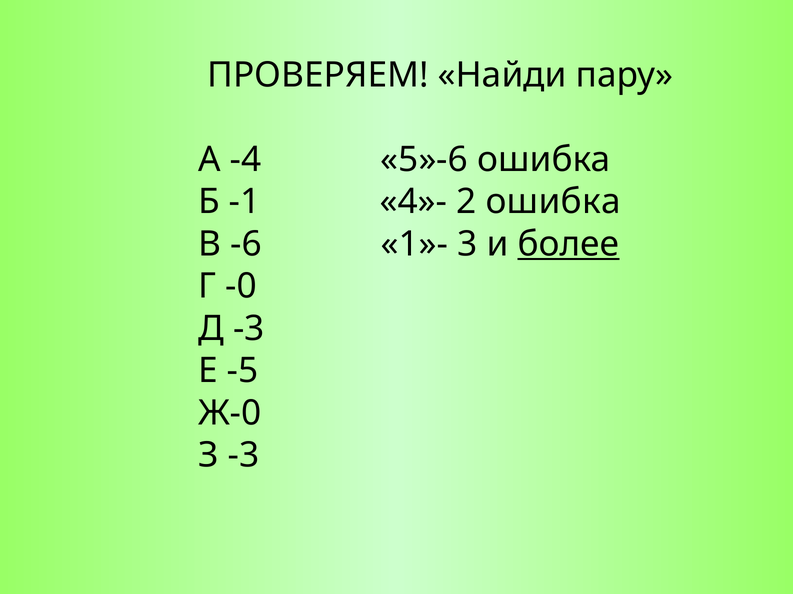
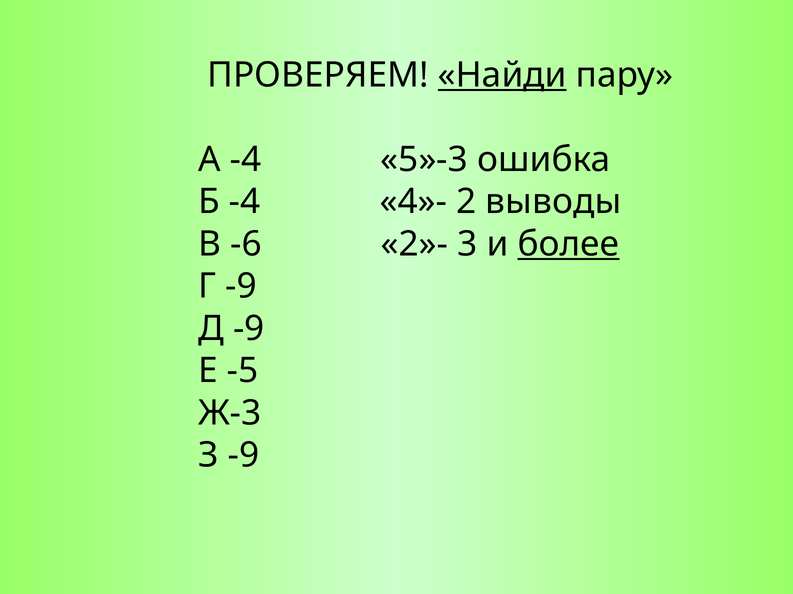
Найди underline: none -> present
5»-6: 5»-6 -> 5»-3
Б -1: -1 -> -4
2 ошибка: ошибка -> выводы
1»-: 1»- -> 2»-
Г -0: -0 -> -9
Д -3: -3 -> -9
Ж-0: Ж-0 -> Ж-3
З -3: -3 -> -9
